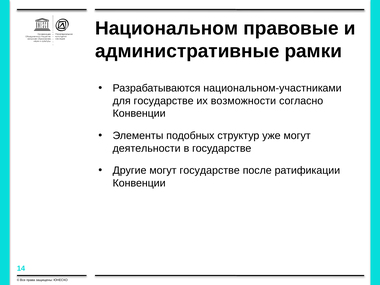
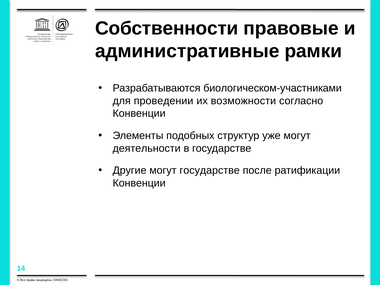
Национальном: Национальном -> Собственности
национальном-участниками: национальном-участниками -> биологическом-участниками
для государстве: государстве -> проведении
